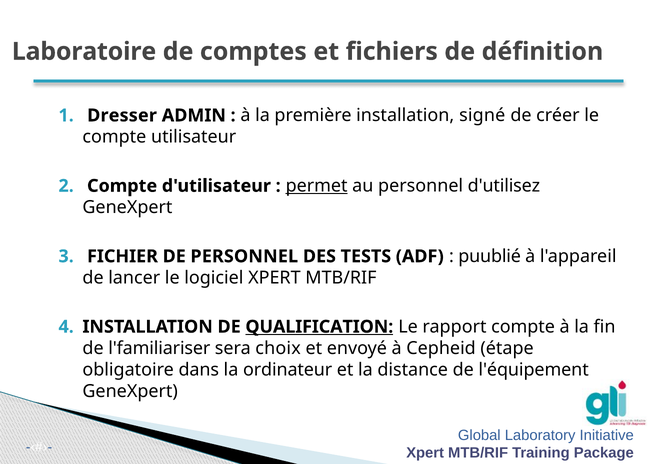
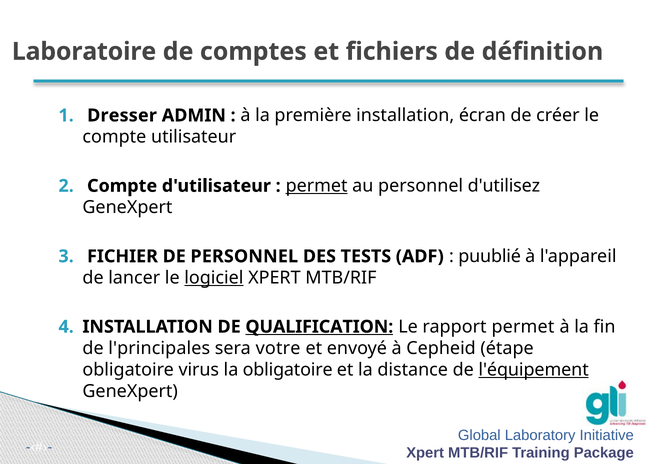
signé: signé -> écran
logiciel underline: none -> present
rapport compte: compte -> permet
l'familiariser: l'familiariser -> l'principales
choix: choix -> votre
dans: dans -> virus
la ordinateur: ordinateur -> obligatoire
l'équipement underline: none -> present
